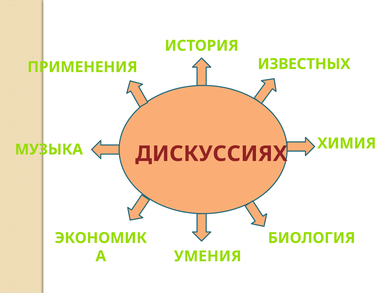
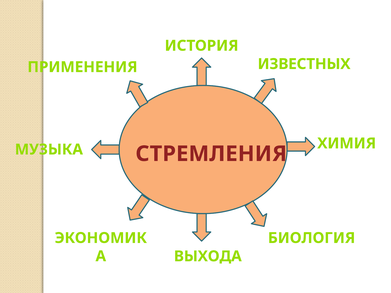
ДИСКУССИЯХ: ДИСКУССИЯХ -> СТРЕМЛЕНИЯ
УМЕНИЯ: УМЕНИЯ -> ВЫХОДА
